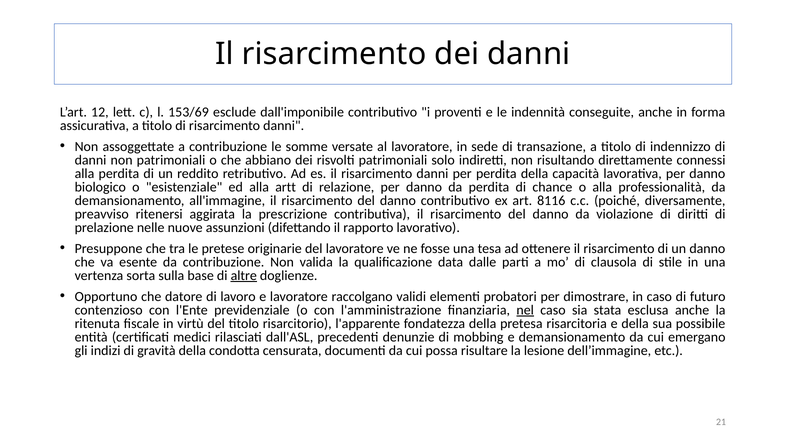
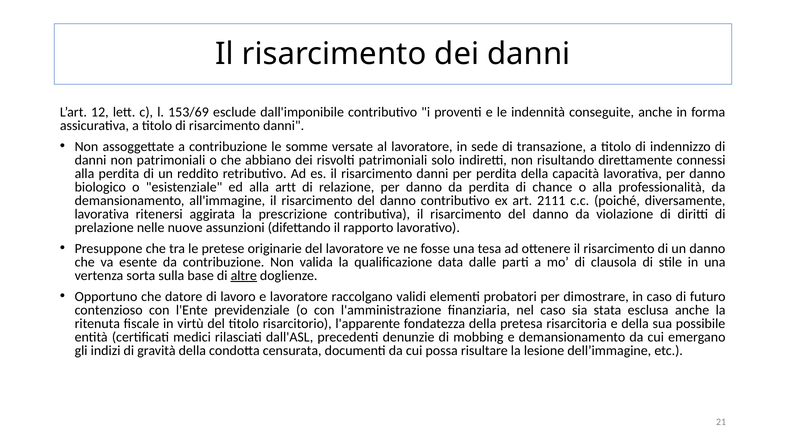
8116: 8116 -> 2111
preavviso at (102, 214): preavviso -> lavorativa
nel underline: present -> none
